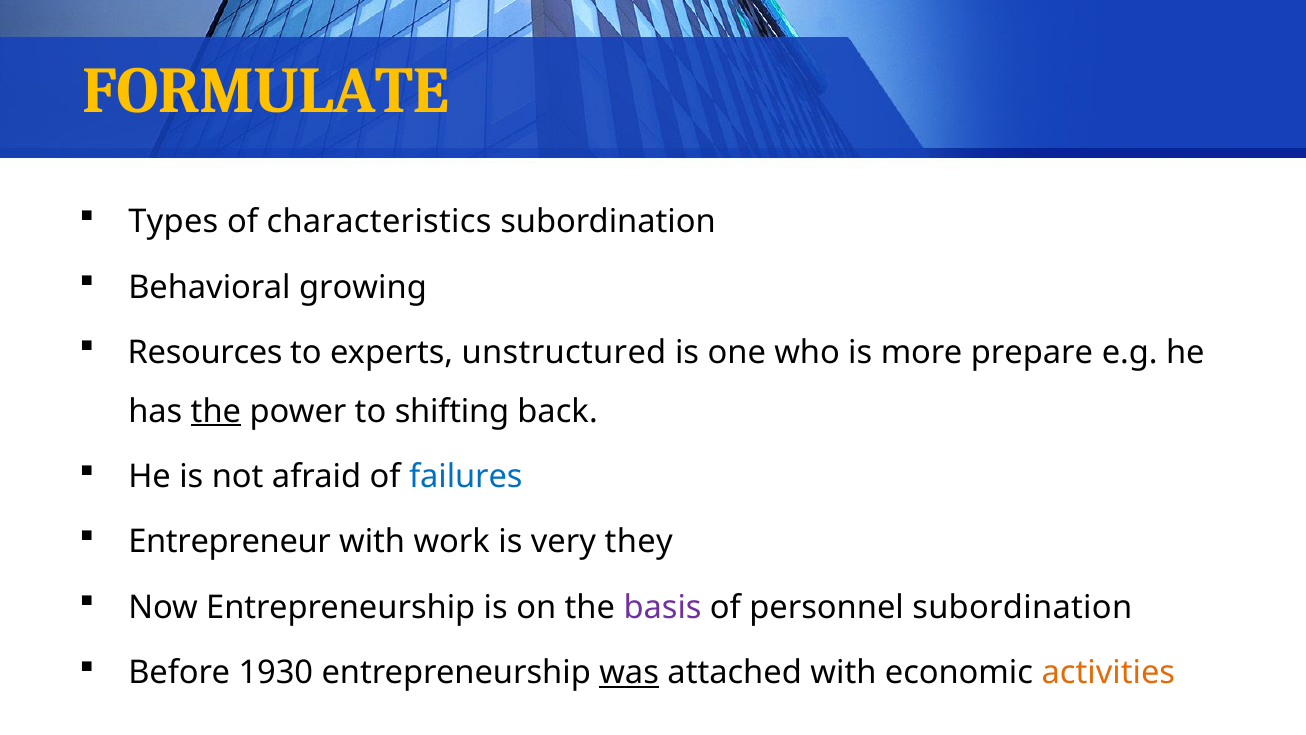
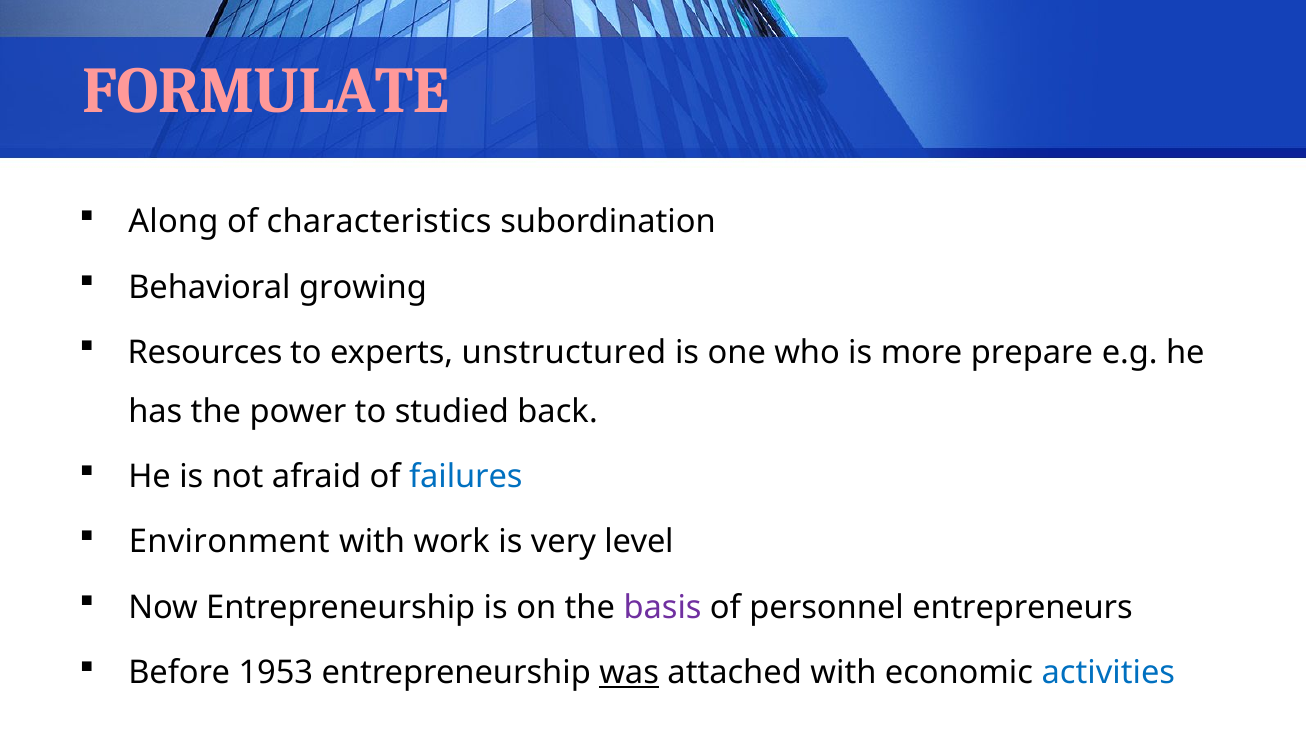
FORMULATE colour: yellow -> pink
Types: Types -> Along
the at (216, 411) underline: present -> none
shifting: shifting -> studied
Entrepreneur: Entrepreneur -> Environment
they: they -> level
personnel subordination: subordination -> entrepreneurs
1930: 1930 -> 1953
activities colour: orange -> blue
